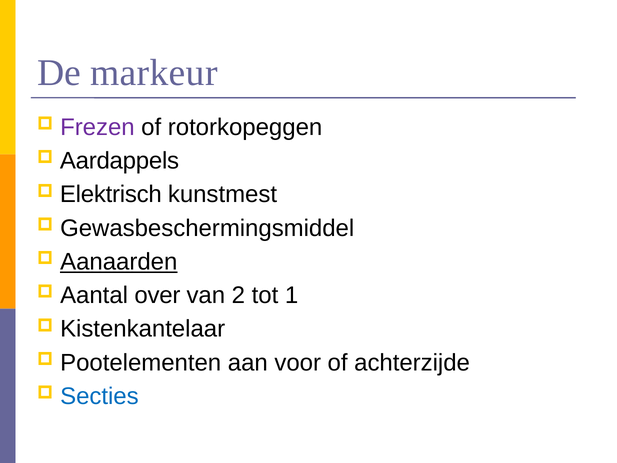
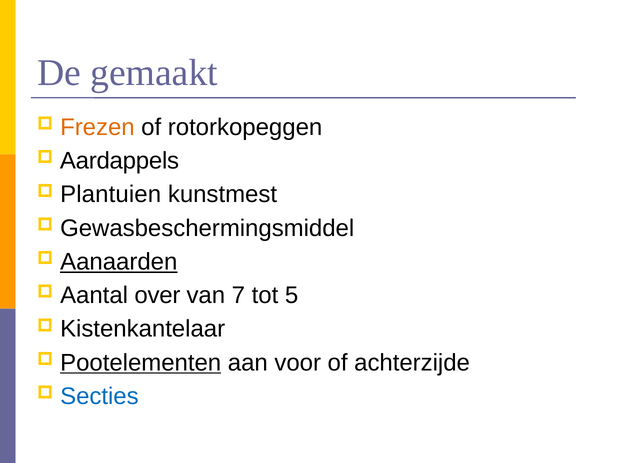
markeur: markeur -> gemaakt
Frezen colour: purple -> orange
Elektrisch: Elektrisch -> Plantuien
2: 2 -> 7
1: 1 -> 5
Pootelementen underline: none -> present
